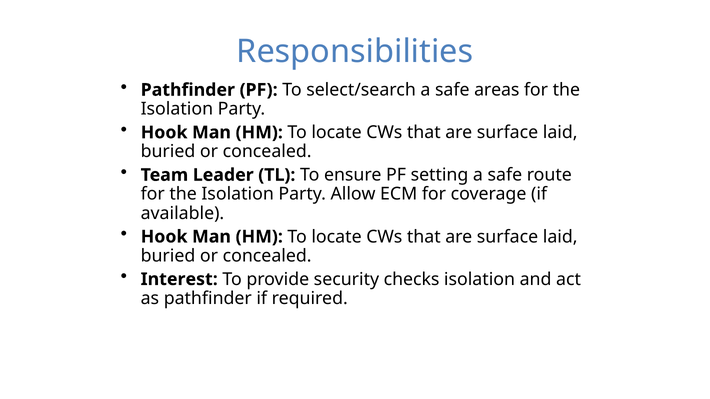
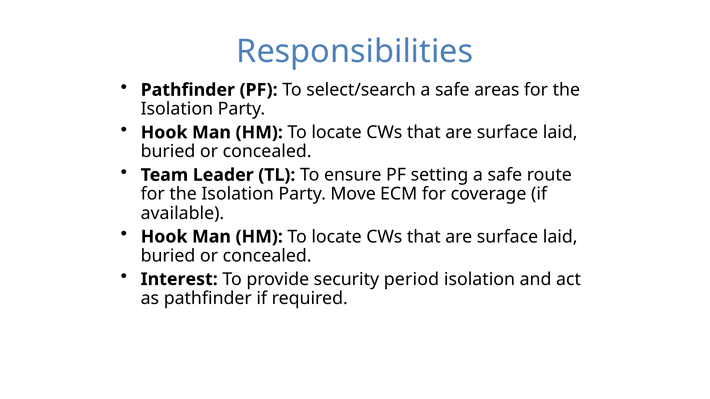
Allow: Allow -> Move
checks: checks -> period
